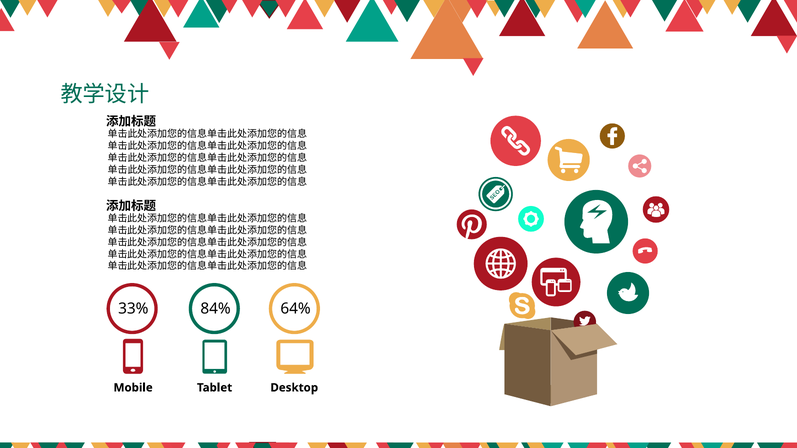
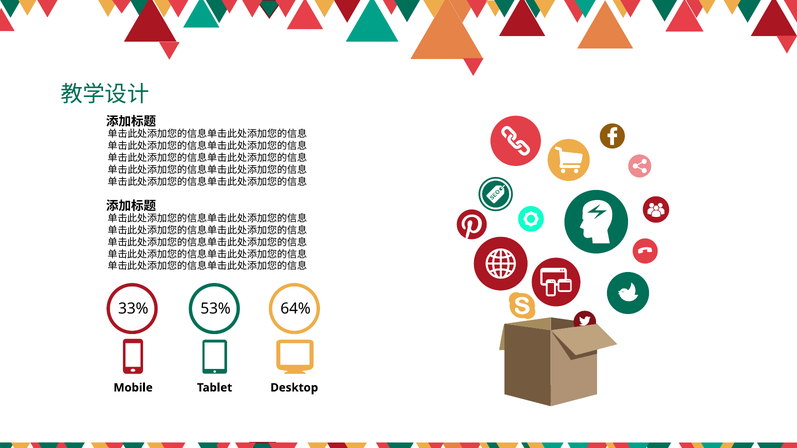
84%: 84% -> 53%
